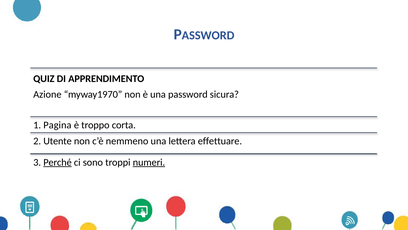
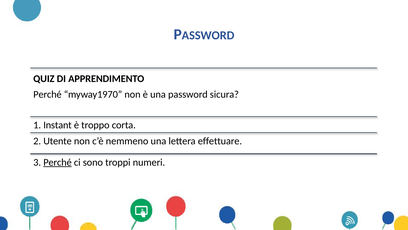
Azione at (47, 94): Azione -> Perché
Pagina: Pagina -> Instant
numeri underline: present -> none
